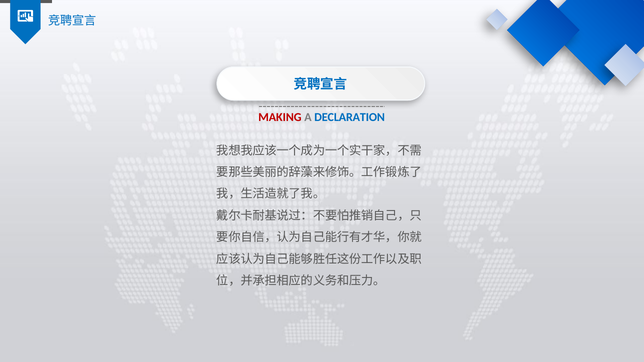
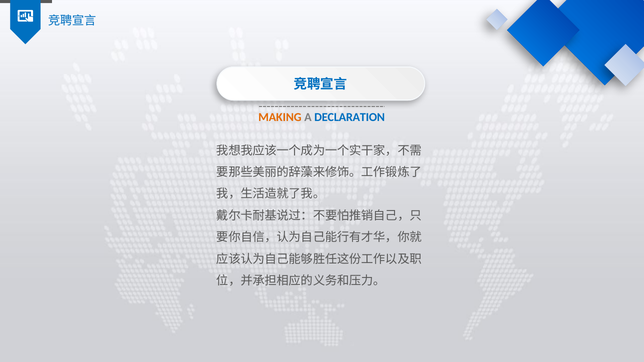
MAKING colour: red -> orange
